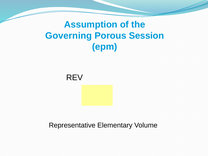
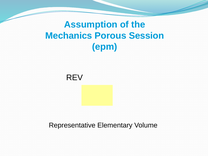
Governing: Governing -> Mechanics
